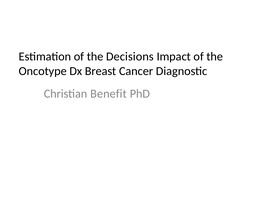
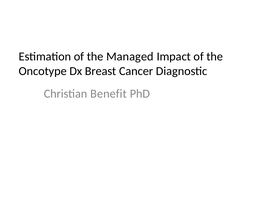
Decisions: Decisions -> Managed
